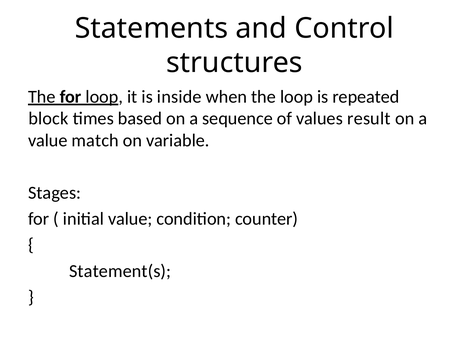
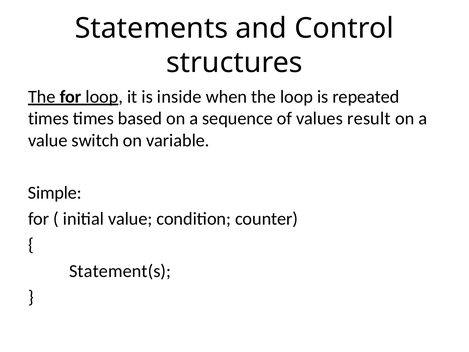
block at (48, 119): block -> times
match: match -> switch
Stages: Stages -> Simple
